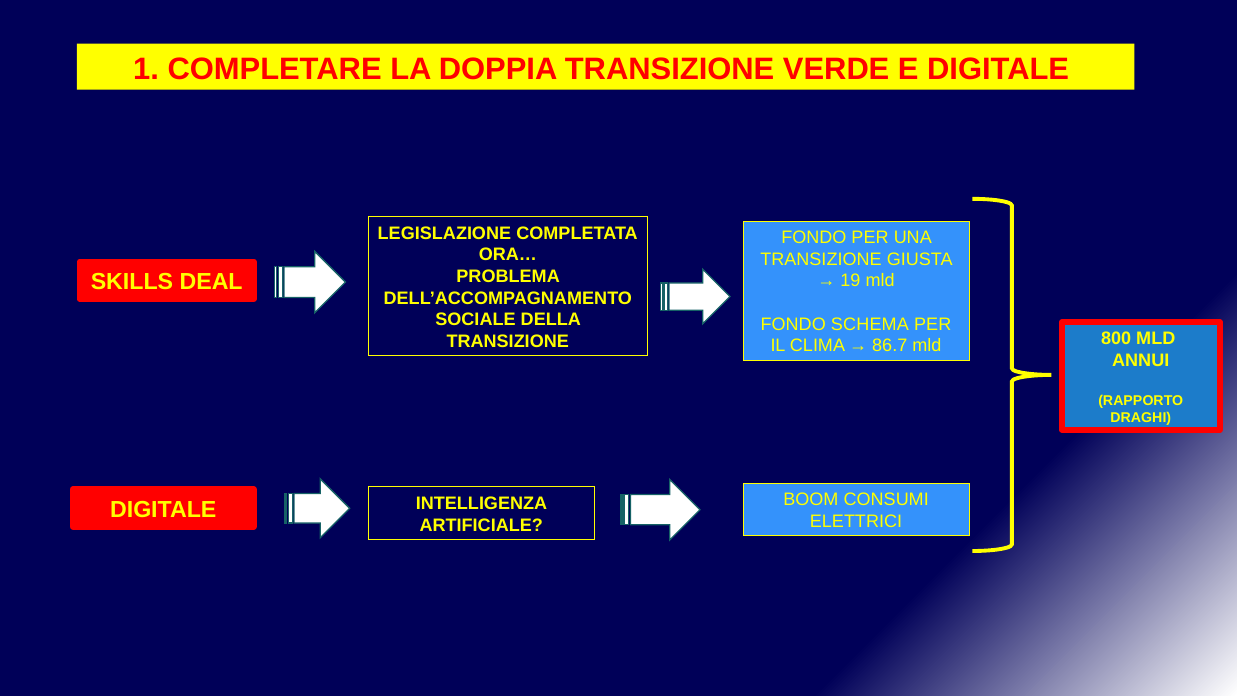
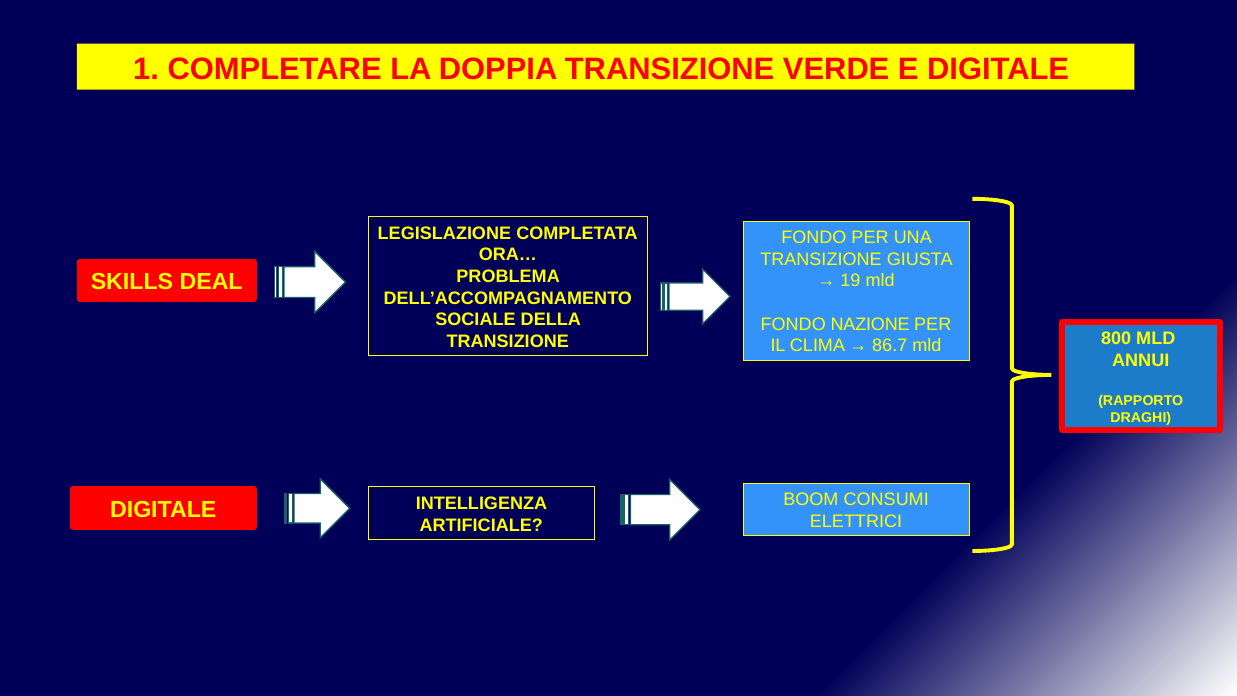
SCHEMA: SCHEMA -> NAZIONE
